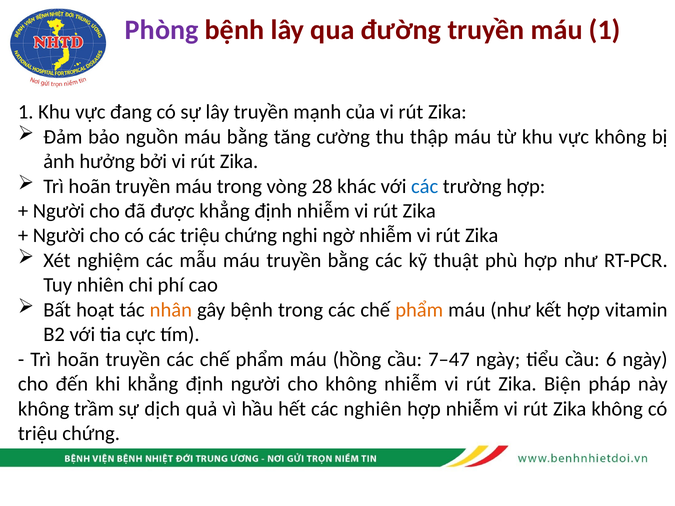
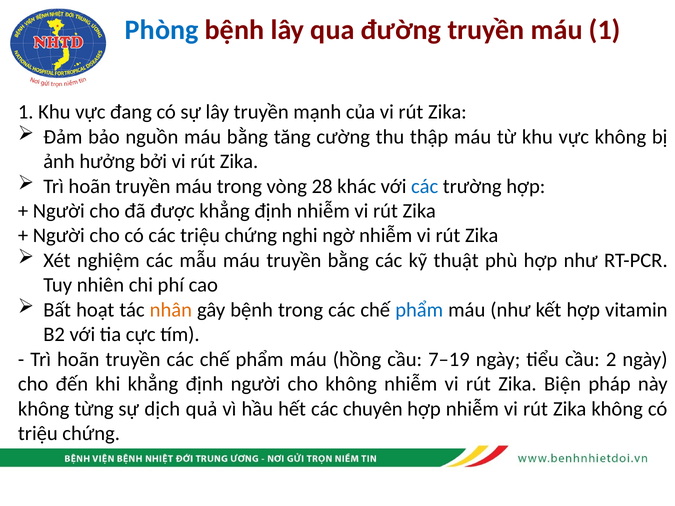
Phòng colour: purple -> blue
phẩm at (419, 310) colour: orange -> blue
7–47: 7–47 -> 7–19
6: 6 -> 2
trầm: trầm -> từng
nghiên: nghiên -> chuyên
